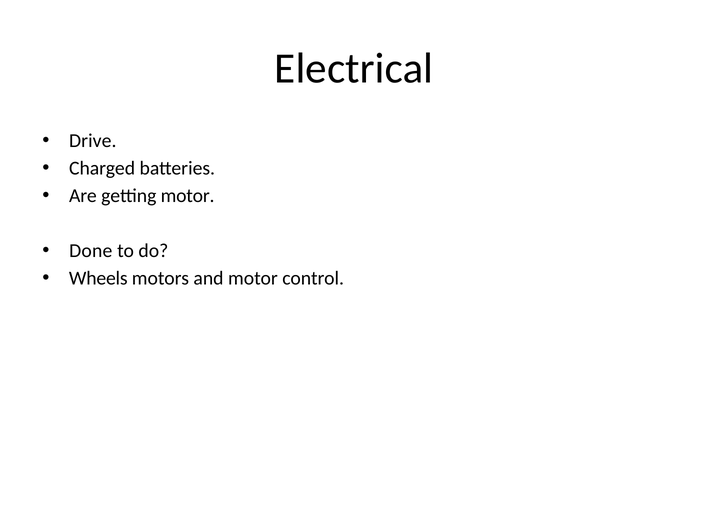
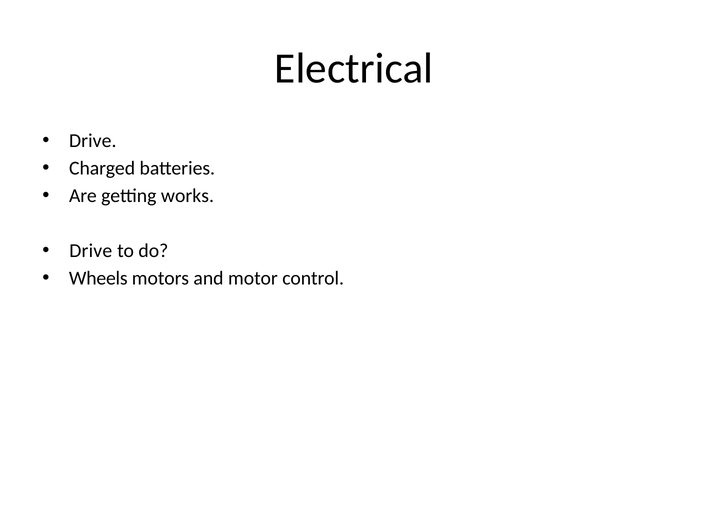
getting motor: motor -> works
Done at (91, 251): Done -> Drive
